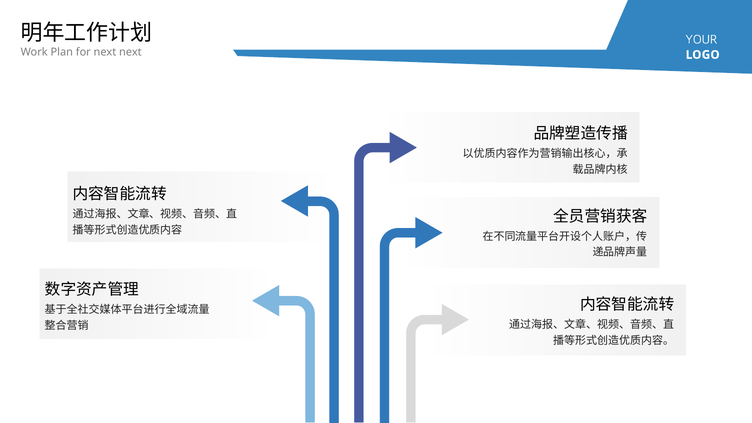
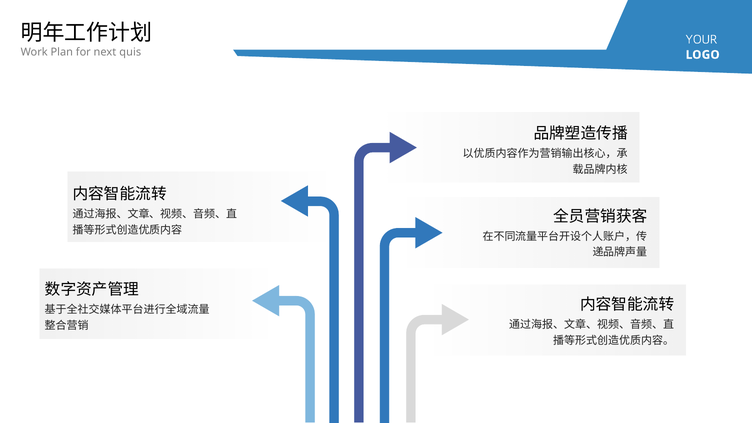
next next: next -> quis
